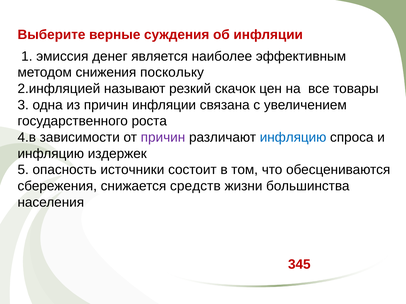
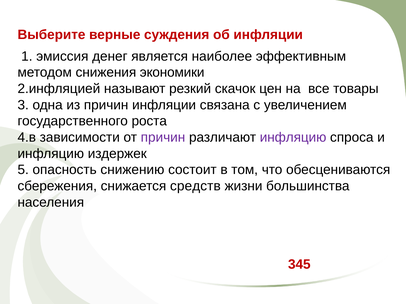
поскольку: поскольку -> экономики
инфляцию at (293, 138) colour: blue -> purple
источники: источники -> снижению
